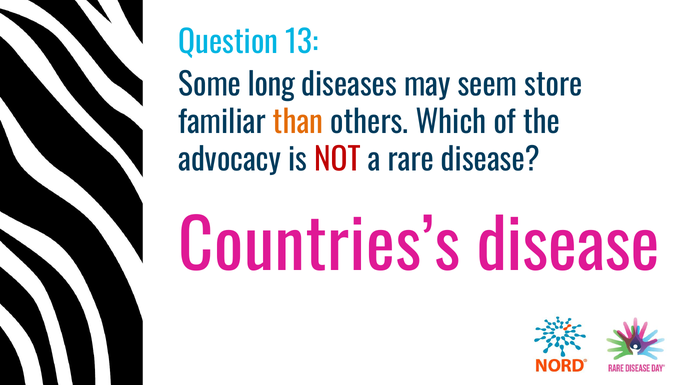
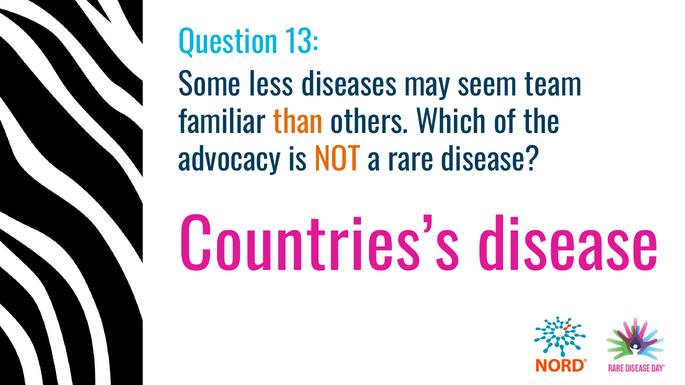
long: long -> less
store: store -> team
NOT colour: red -> orange
